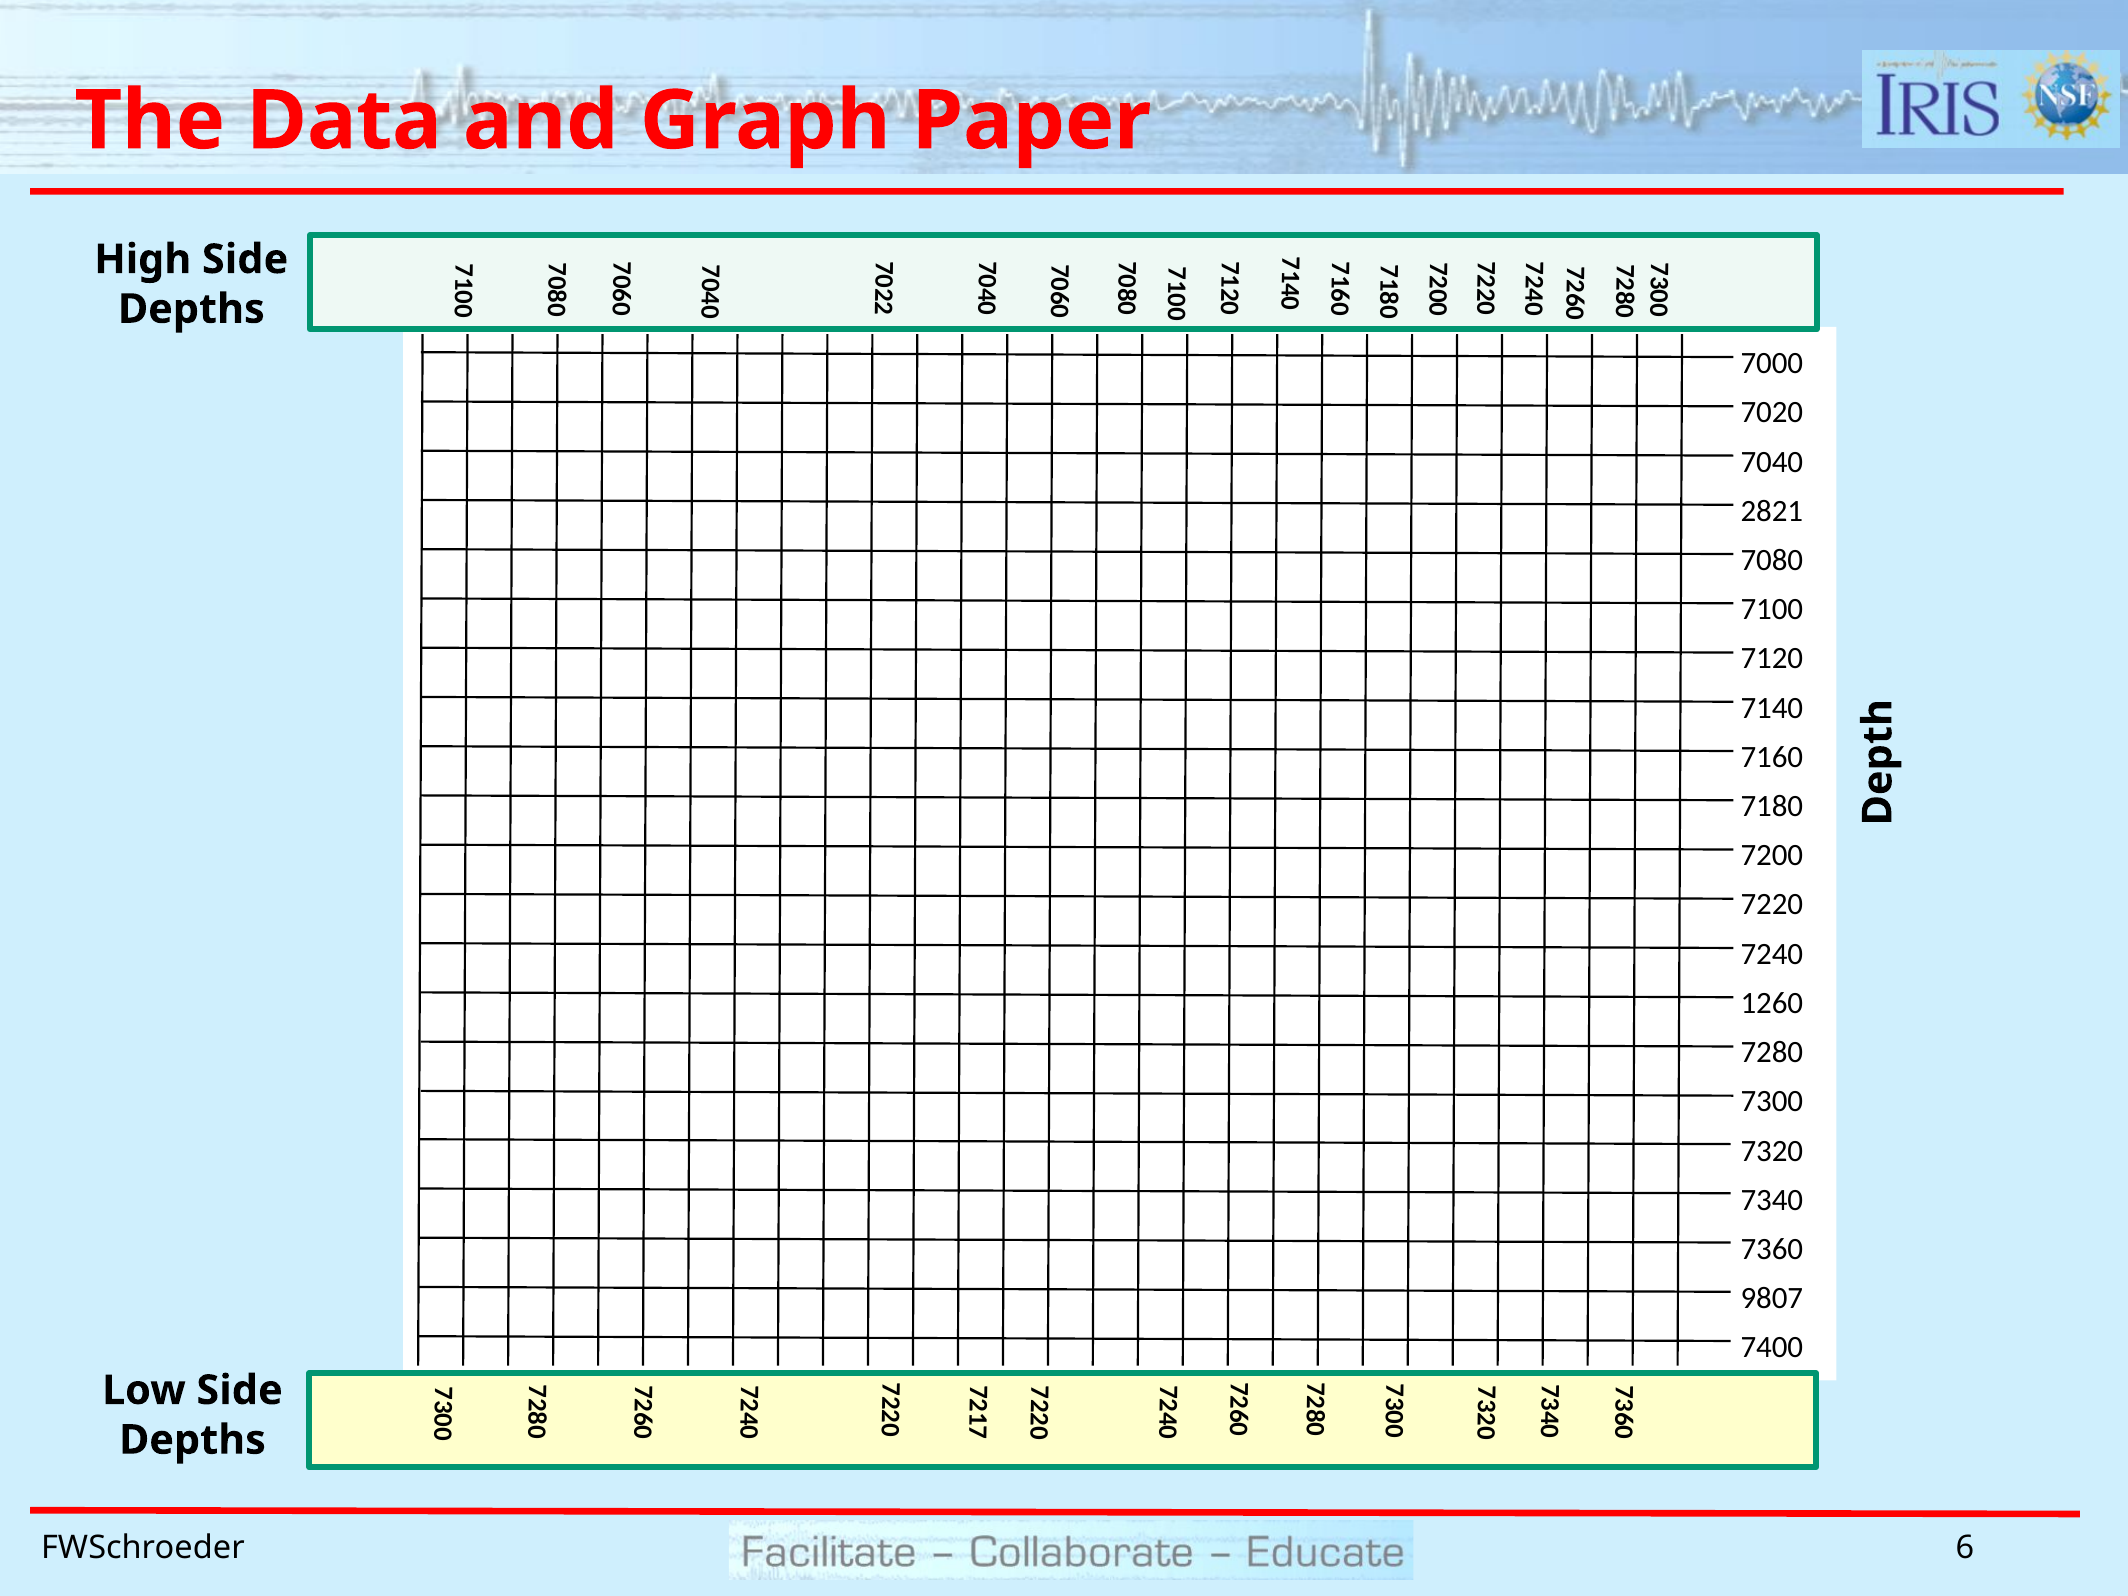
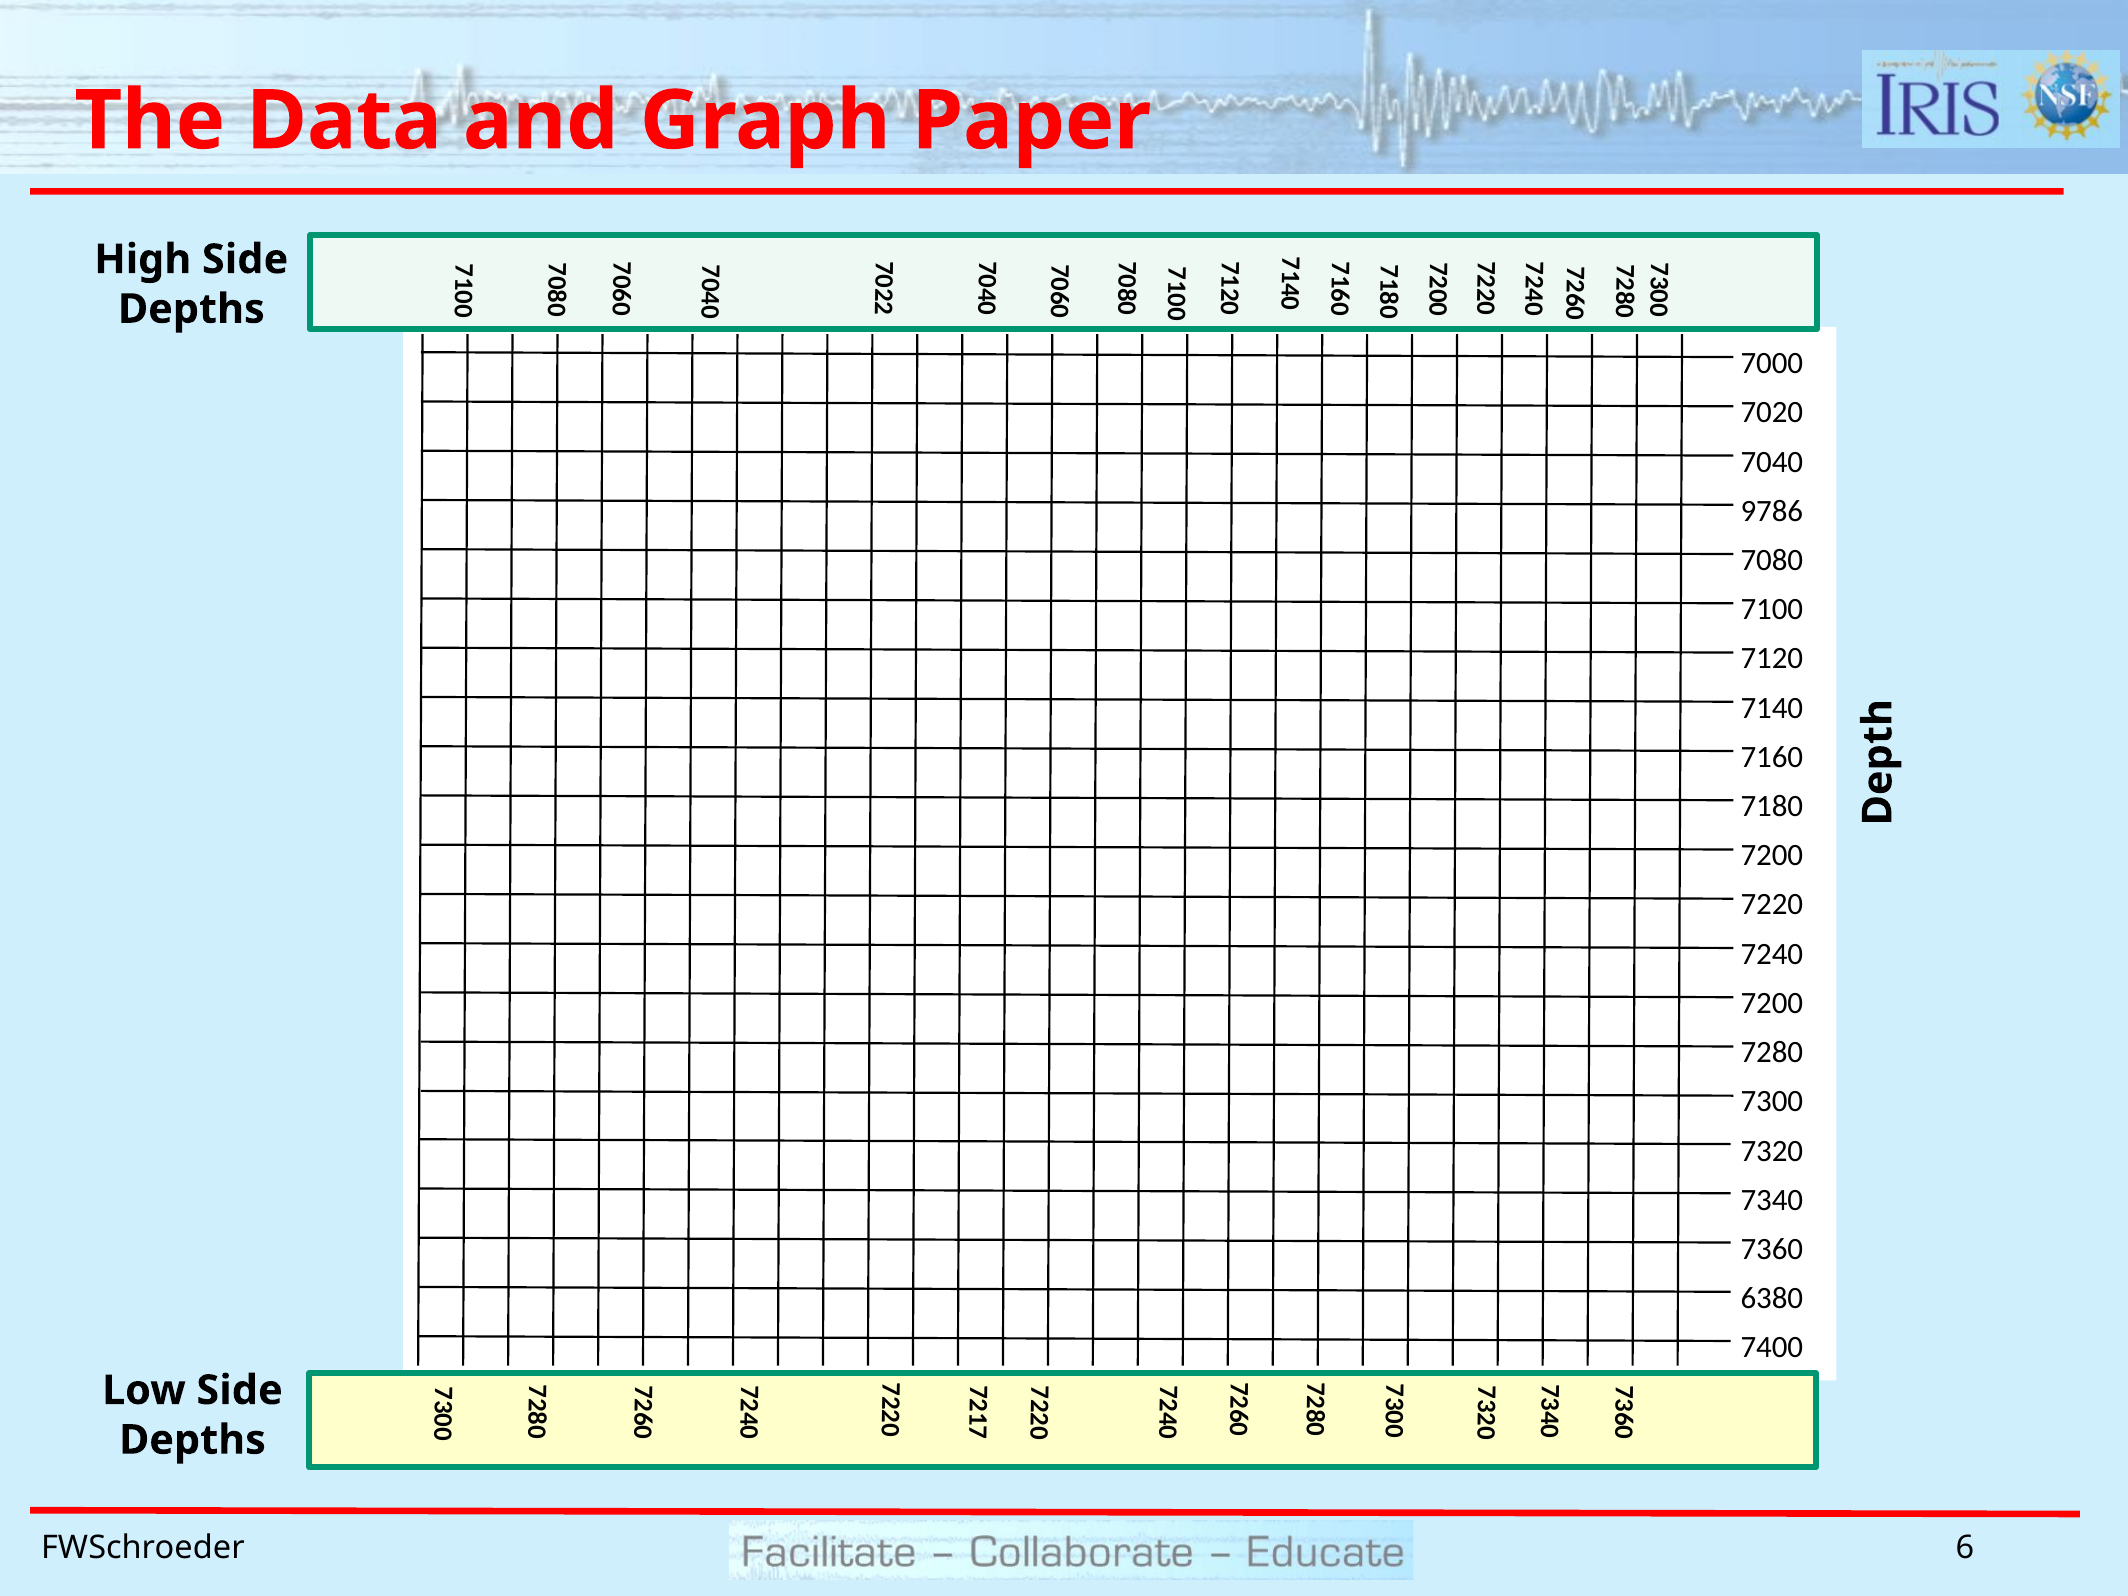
2821: 2821 -> 9786
1260 at (1772, 1003): 1260 -> 7200
9807: 9807 -> 6380
